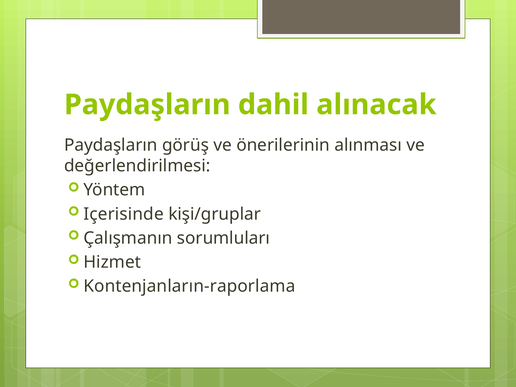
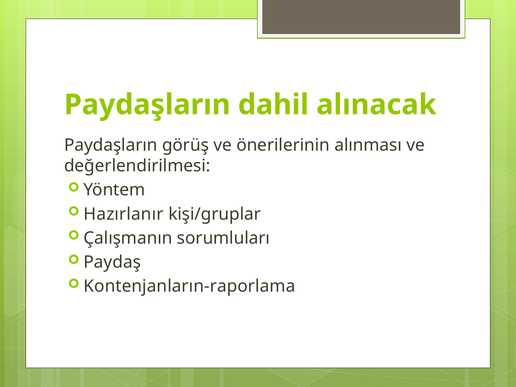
Içerisinde: Içerisinde -> Hazırlanır
Hizmet: Hizmet -> Paydaş
